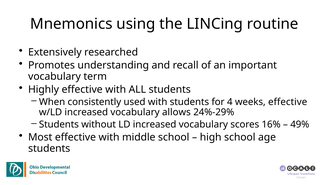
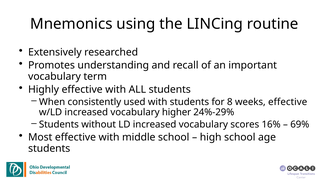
4: 4 -> 8
allows: allows -> higher
49%: 49% -> 69%
